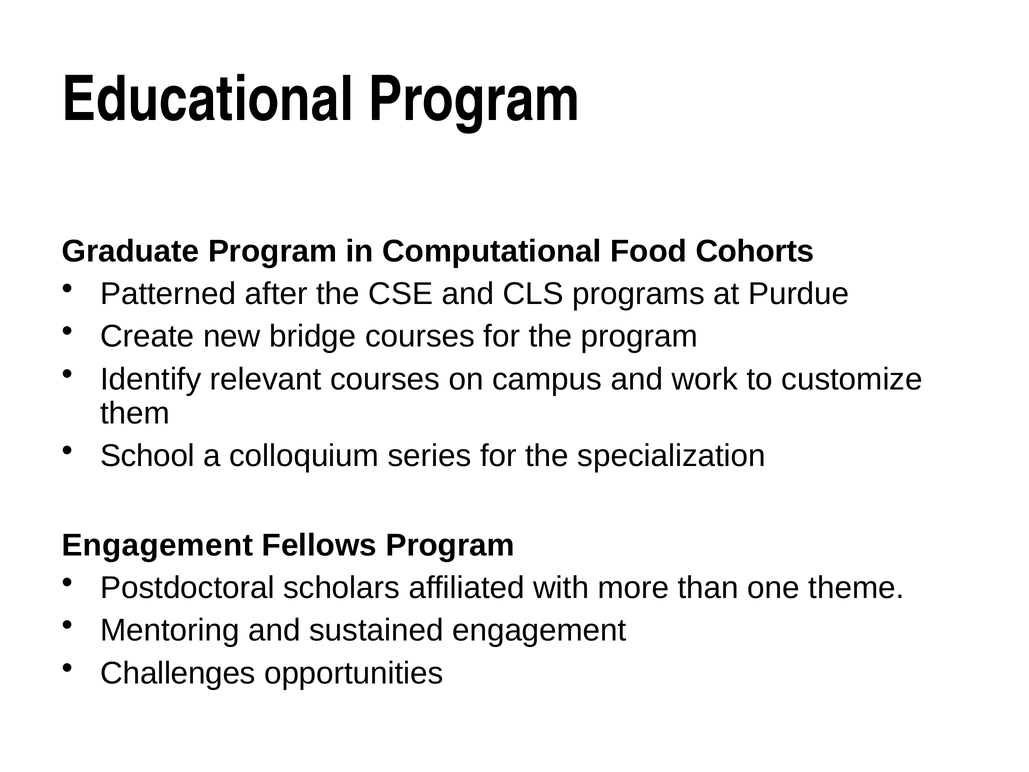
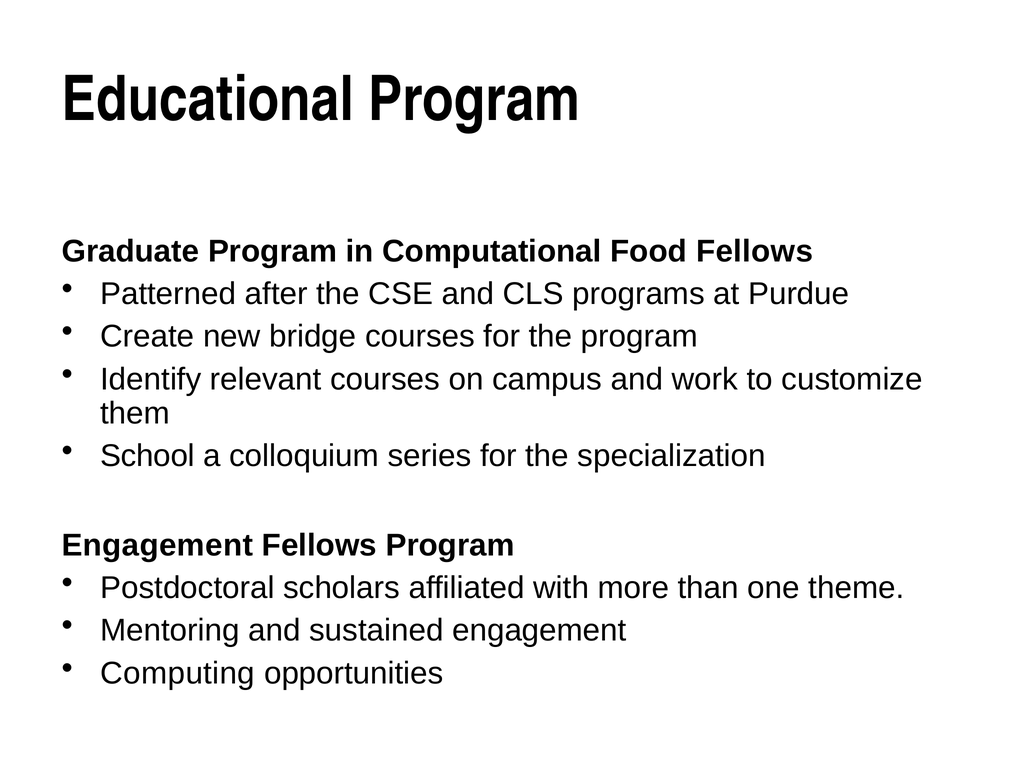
Food Cohorts: Cohorts -> Fellows
Challenges: Challenges -> Computing
